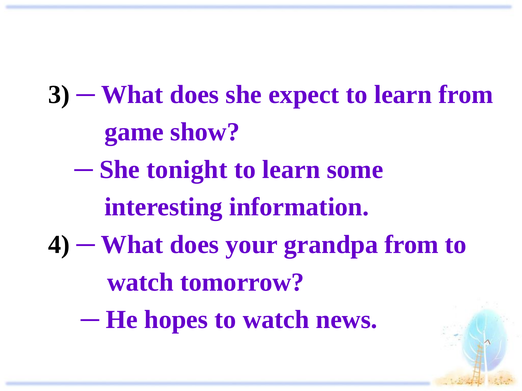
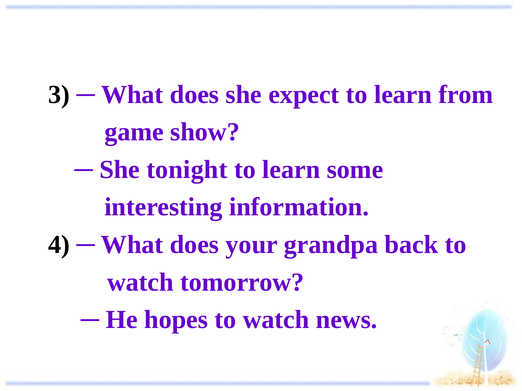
grandpa from: from -> back
